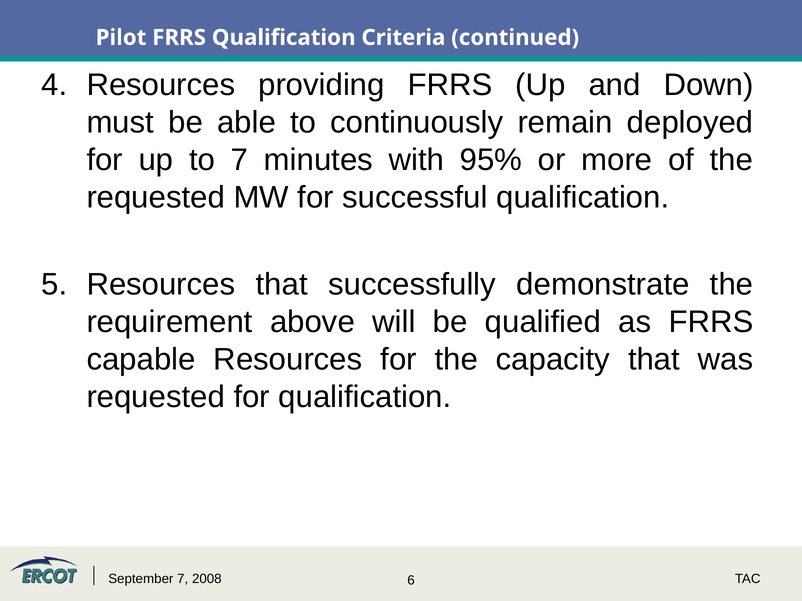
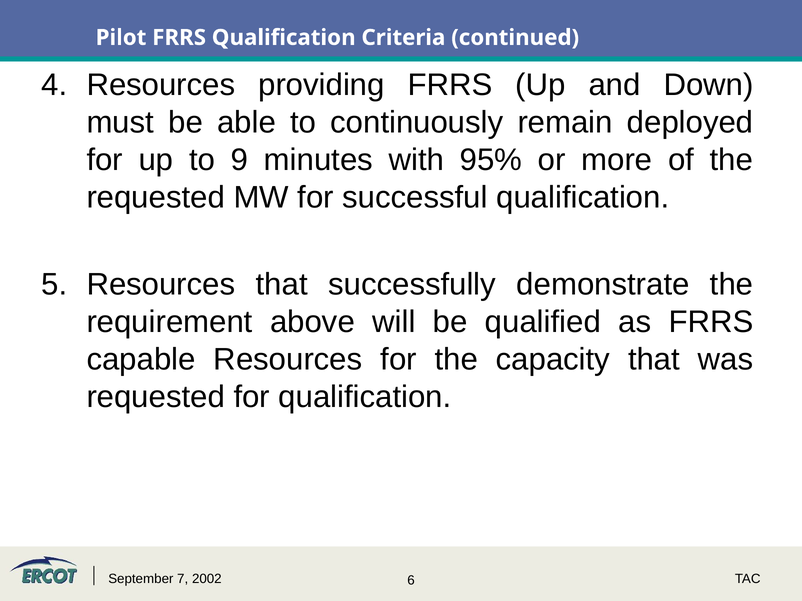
to 7: 7 -> 9
2008: 2008 -> 2002
